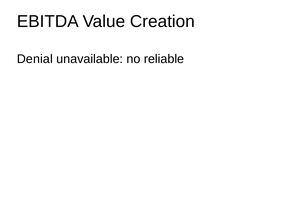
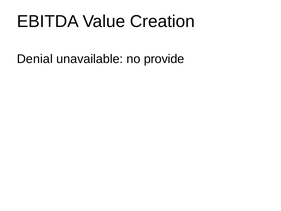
reliable: reliable -> provide
